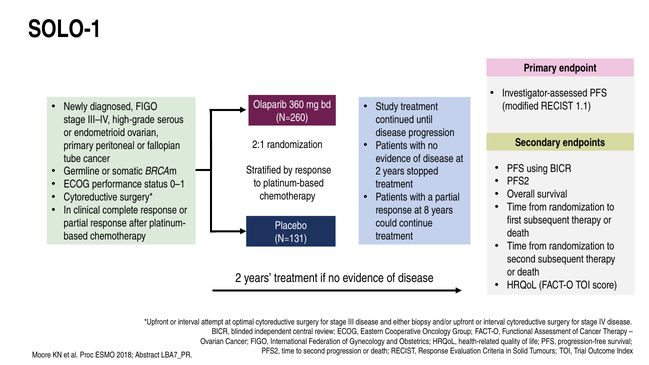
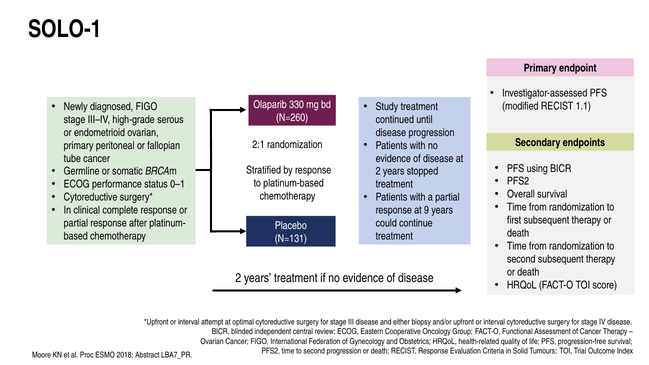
360: 360 -> 330
8: 8 -> 9
